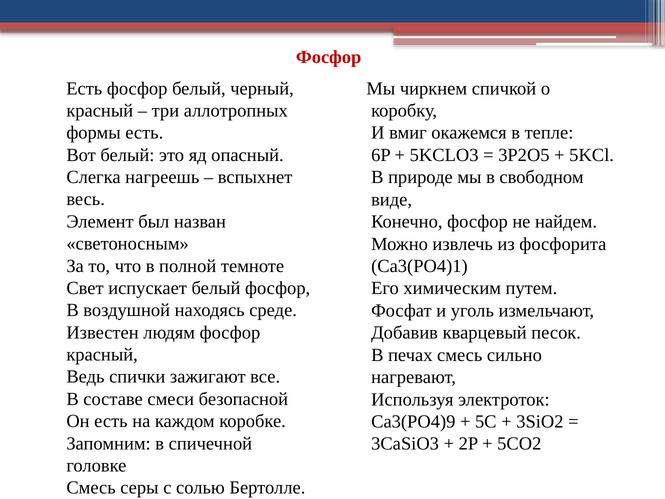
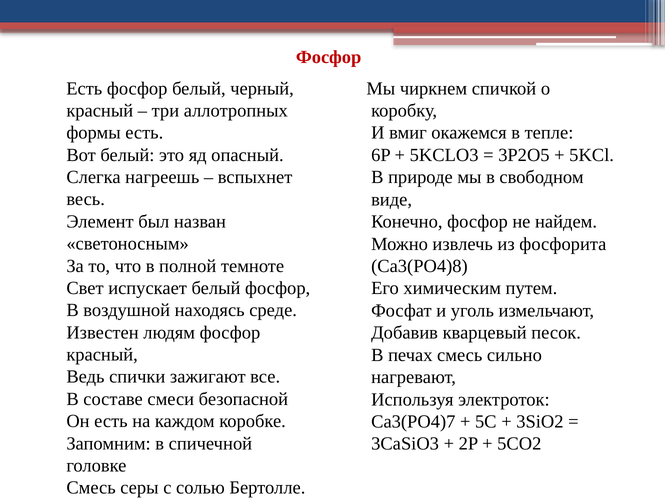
Ca3(PO4)1: Ca3(PO4)1 -> Ca3(PO4)8
Ca3(PO4)9: Ca3(PO4)9 -> Ca3(PO4)7
